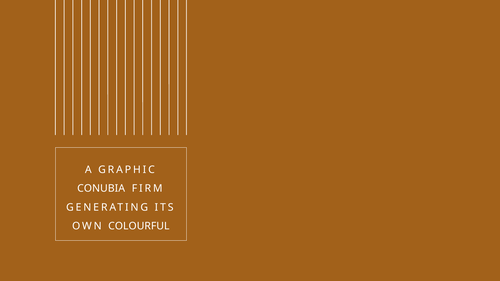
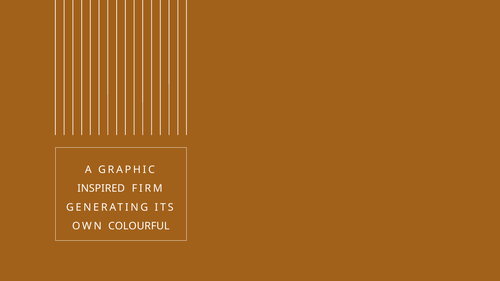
CONUBIA: CONUBIA -> INSPIRED
